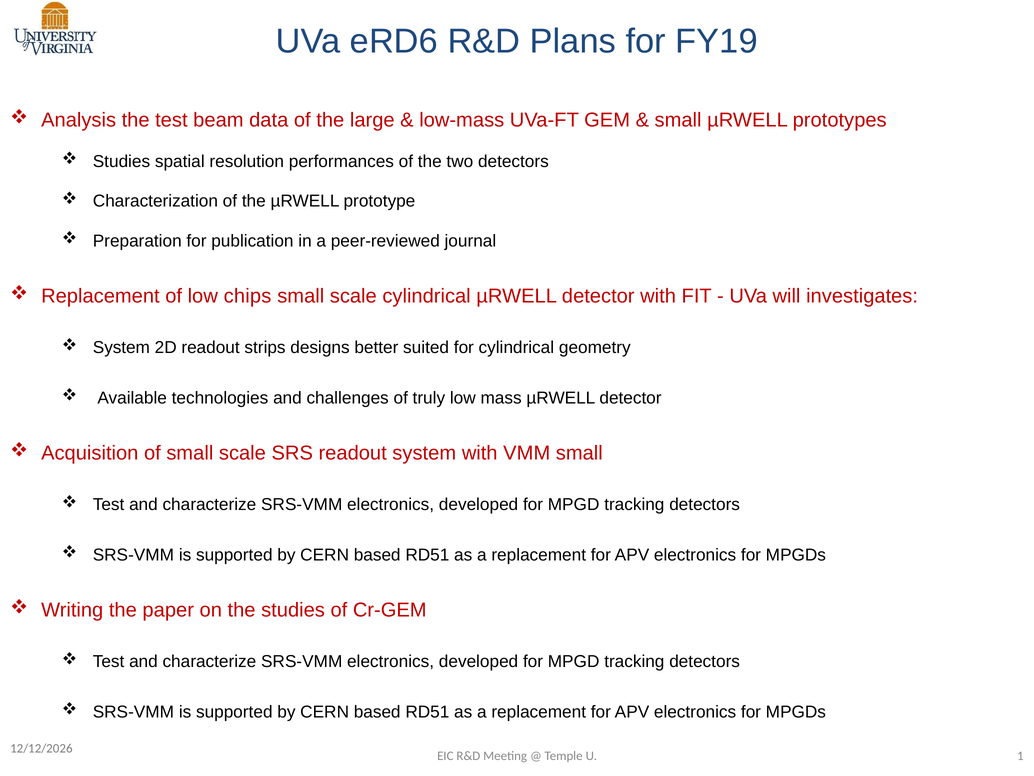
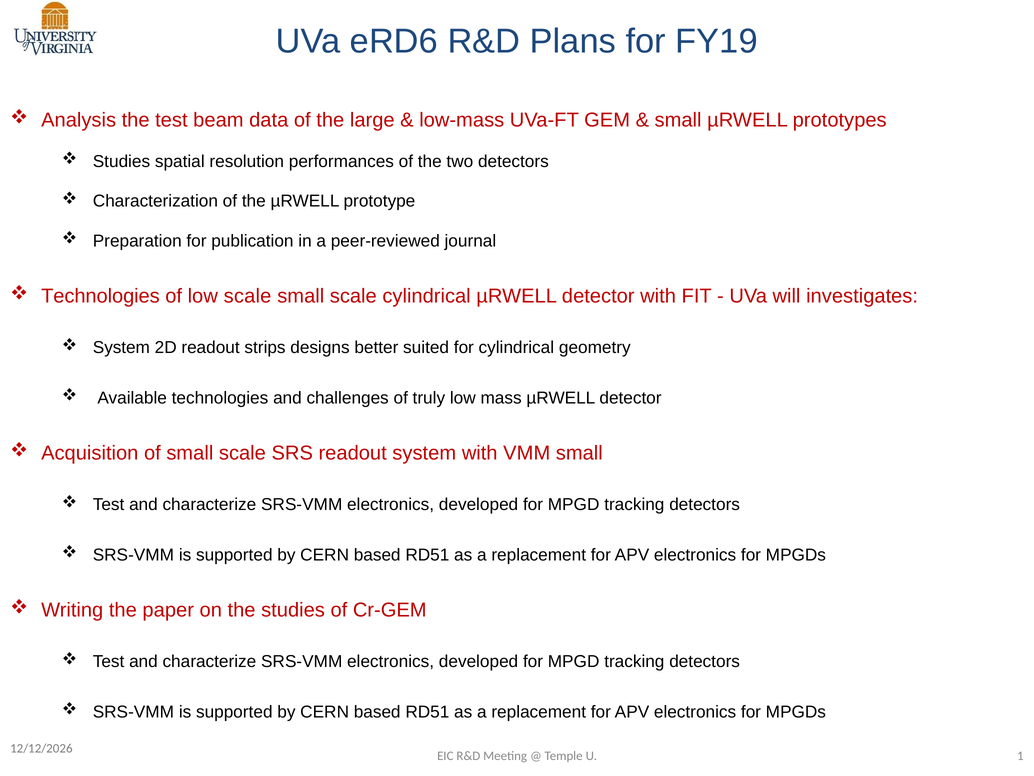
Replacement at (100, 296): Replacement -> Technologies
low chips: chips -> scale
